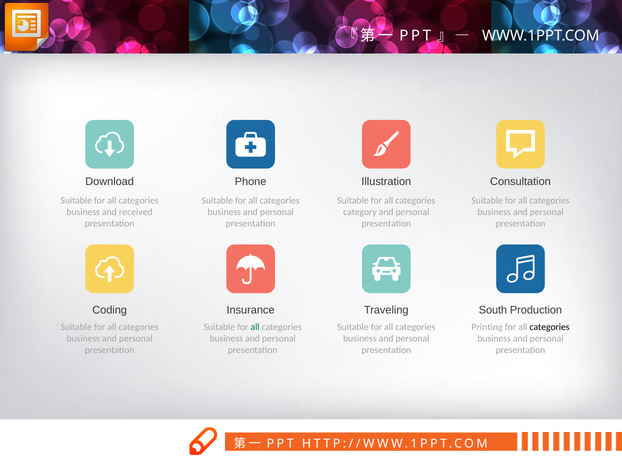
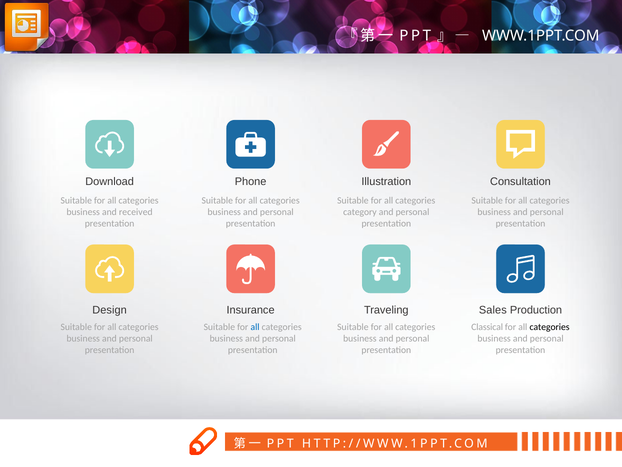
Coding: Coding -> Design
South: South -> Sales
all at (255, 327) colour: green -> blue
Printing: Printing -> Classical
